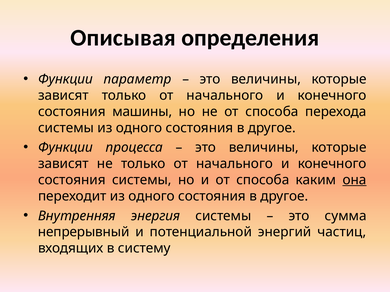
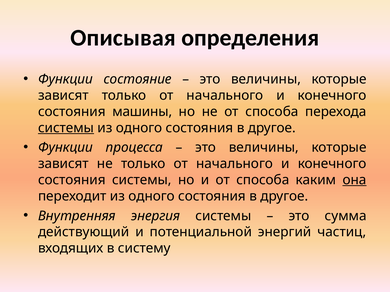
параметр: параметр -> состояние
системы at (66, 128) underline: none -> present
непрерывный: непрерывный -> действующий
